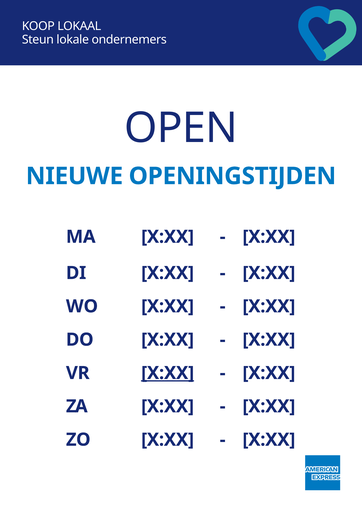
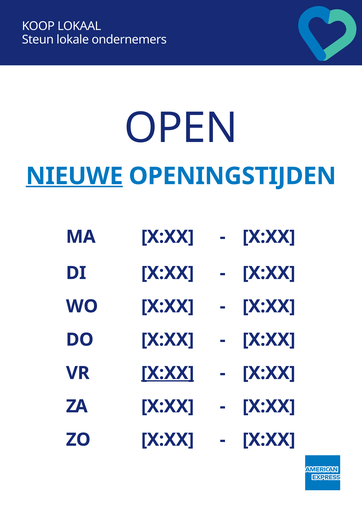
NIEUWE underline: none -> present
